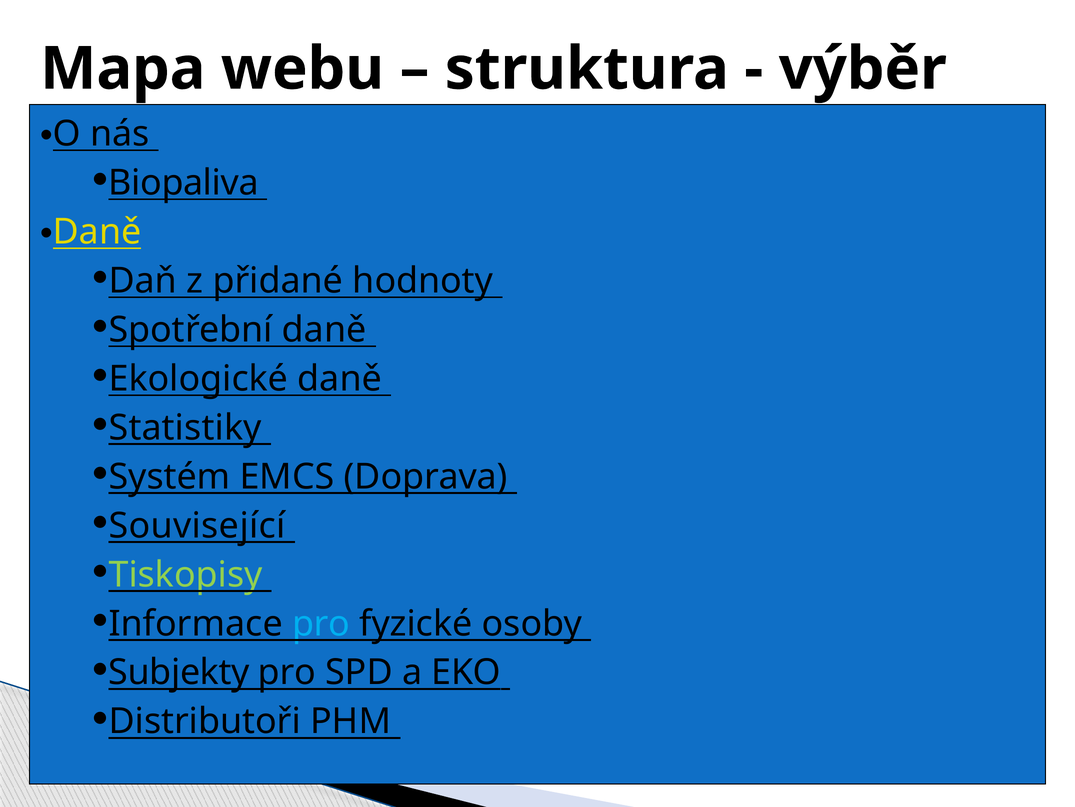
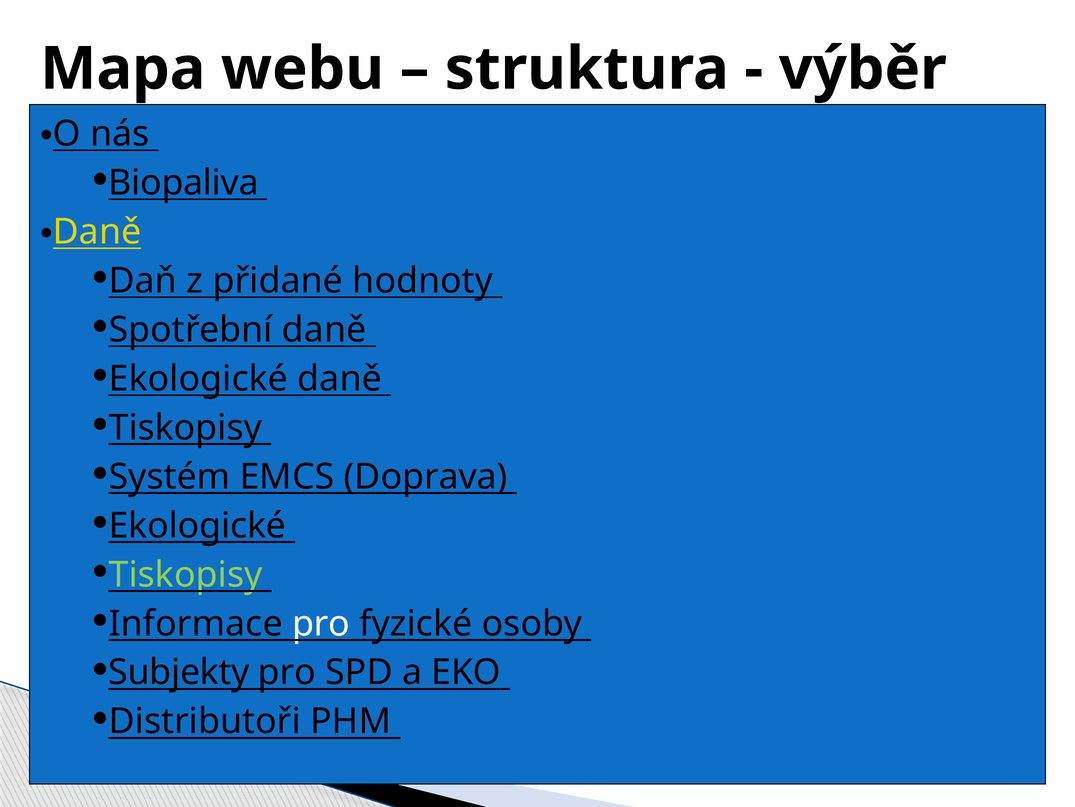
Statistiky at (185, 427): Statistiky -> Tiskopisy
Související at (197, 525): Související -> Ekologické
pro at (321, 623) colour: light blue -> white
